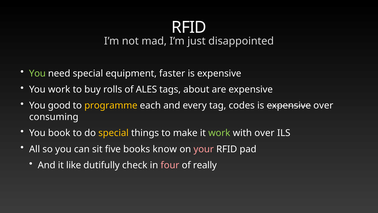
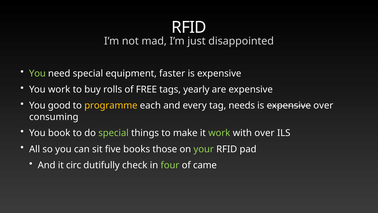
ALES: ALES -> FREE
about: about -> yearly
codes: codes -> needs
special at (114, 133) colour: yellow -> light green
know: know -> those
your colour: pink -> light green
like: like -> circ
four colour: pink -> light green
really: really -> came
